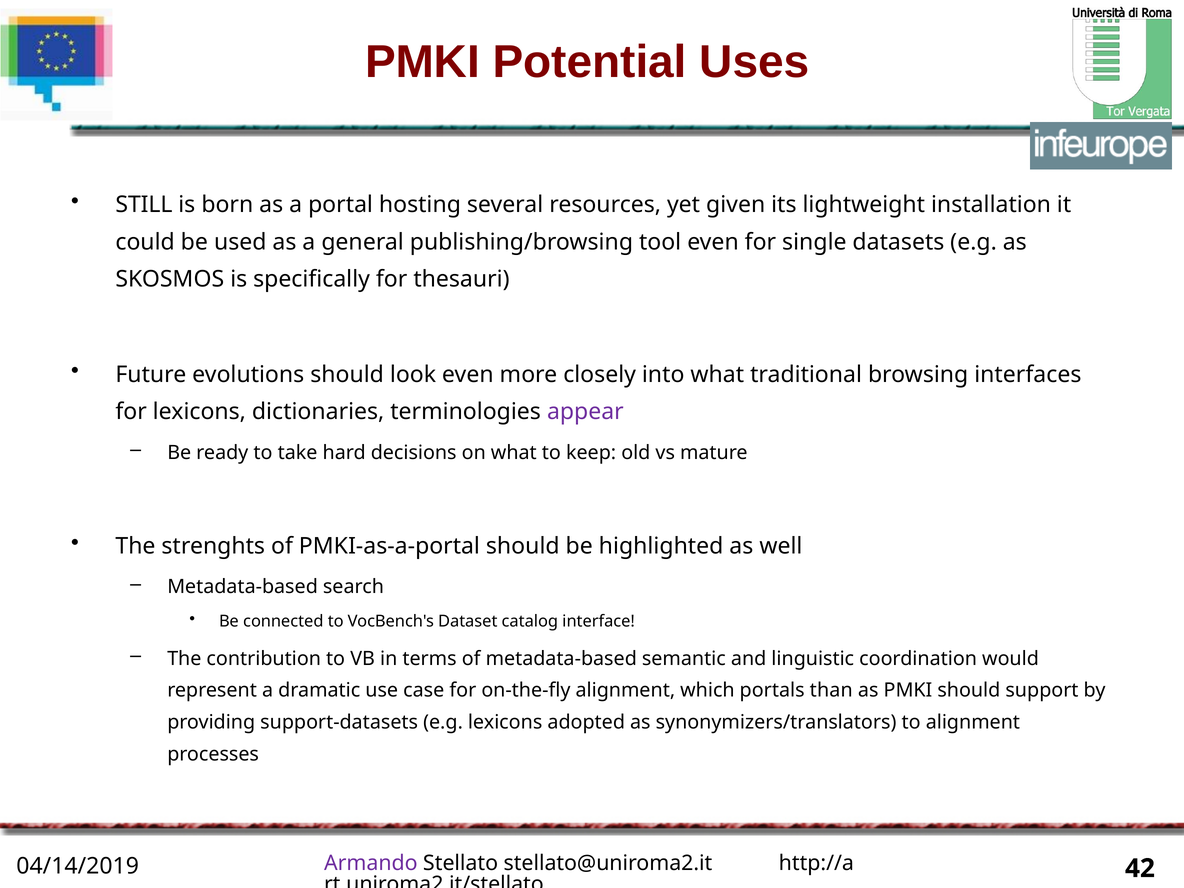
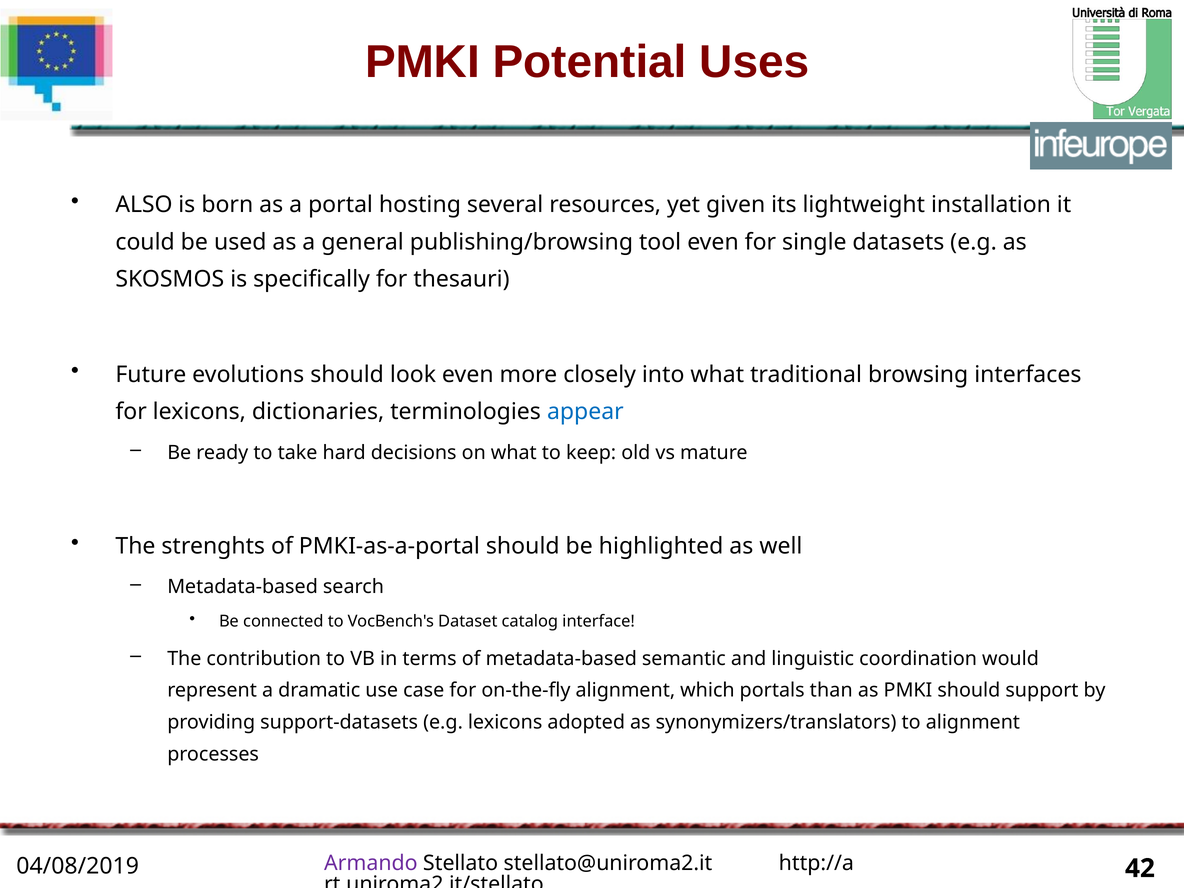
STILL: STILL -> ALSO
appear colour: purple -> blue
04/14/2019: 04/14/2019 -> 04/08/2019
